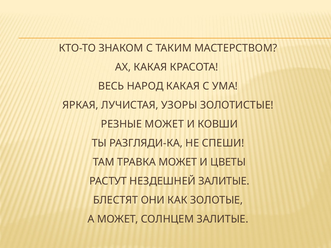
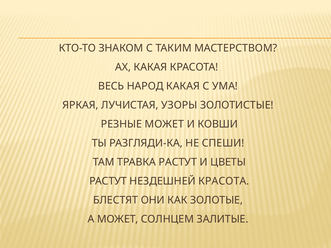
ТРАВКА МОЖЕТ: МОЖЕТ -> РАСТУТ
НЕЗДЕШНЕЙ ЗАЛИТЫЕ: ЗАЛИТЫЕ -> КРАСОТА
